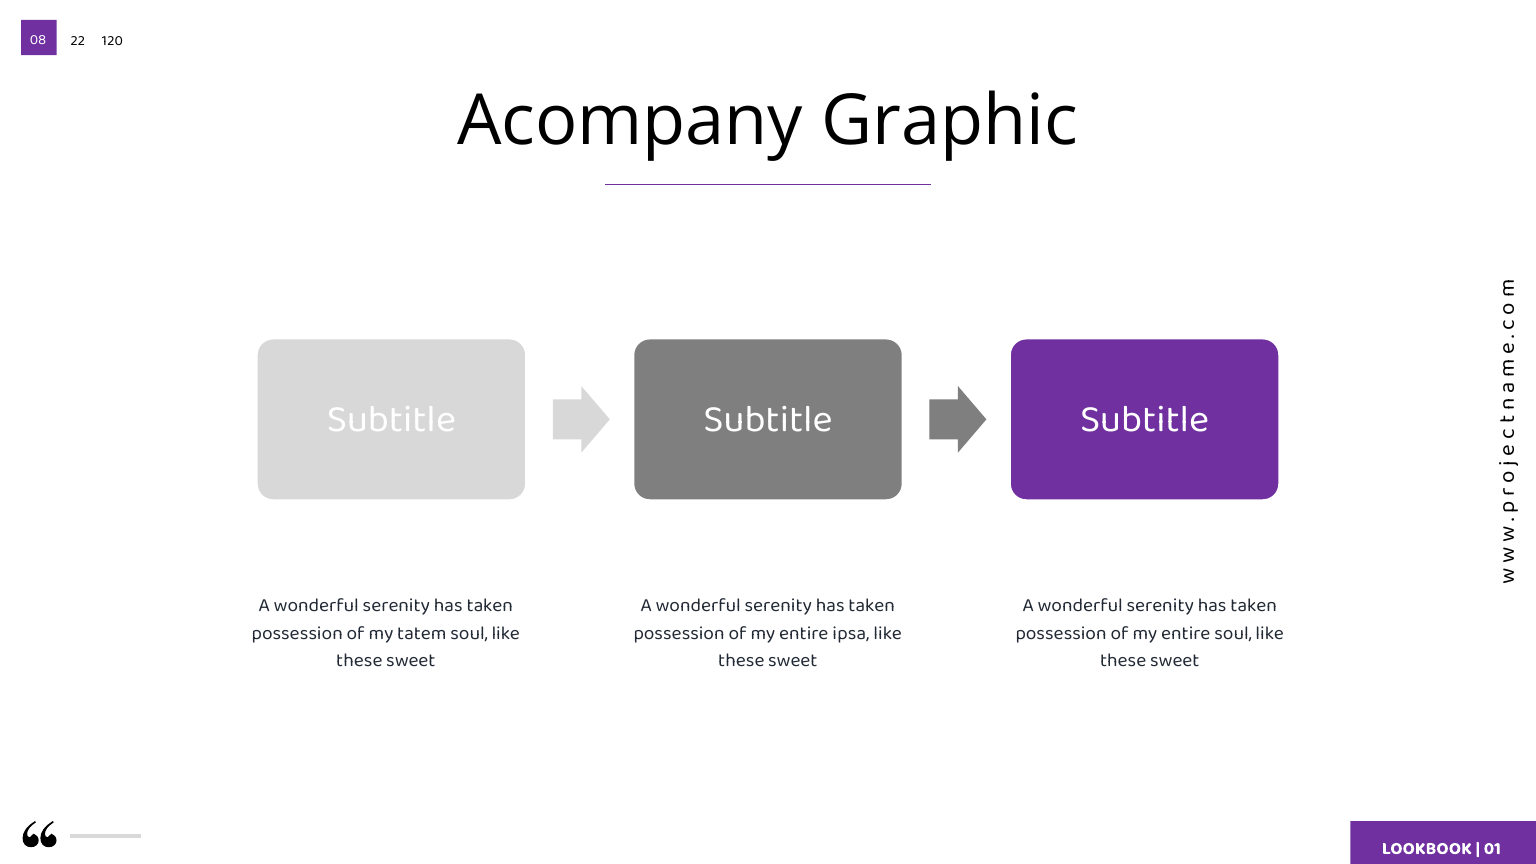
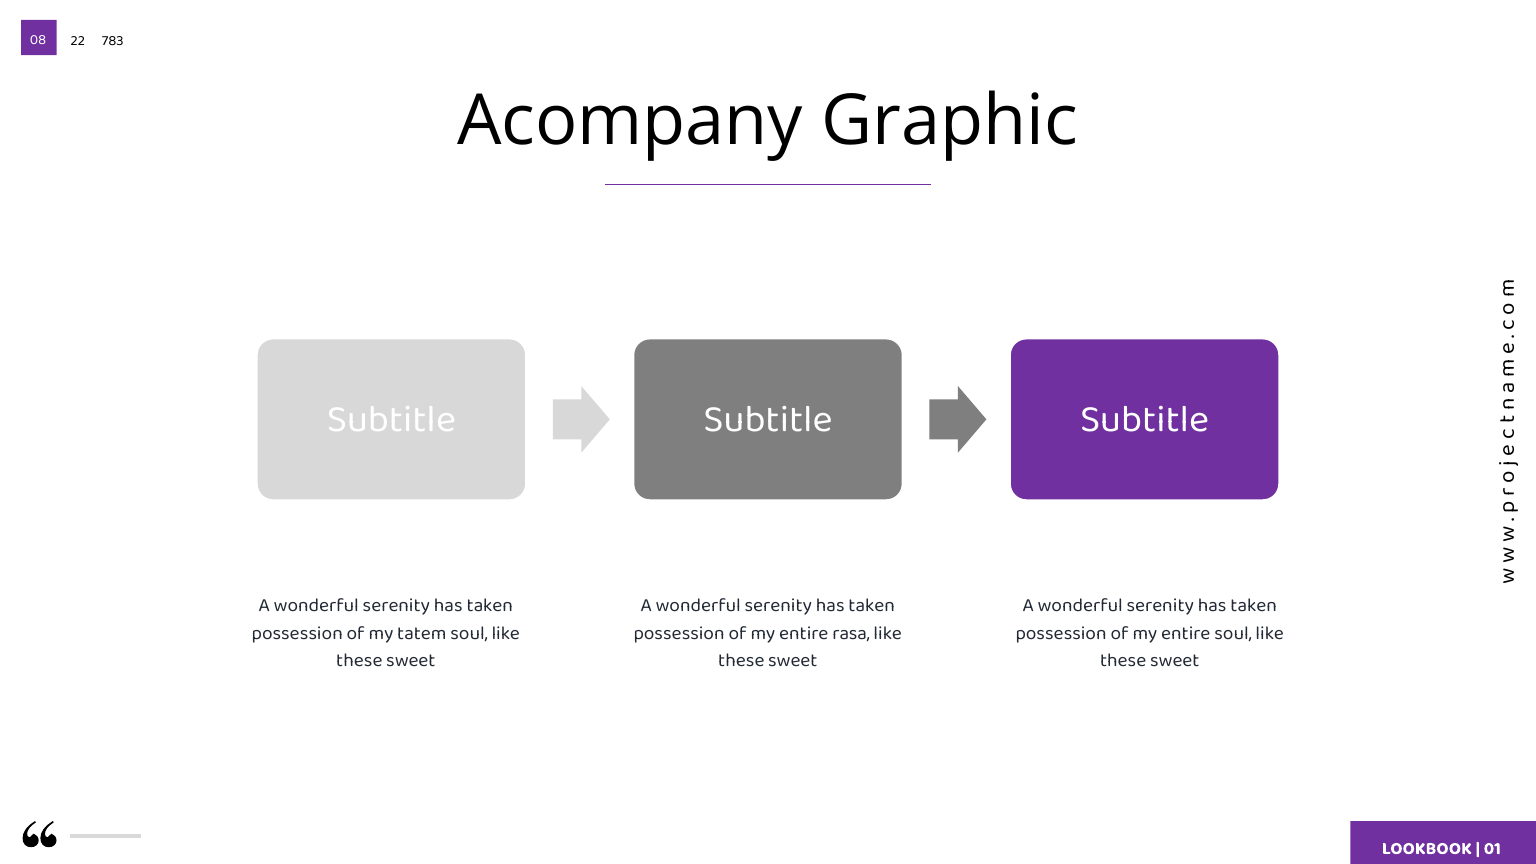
120: 120 -> 783
ipsa: ipsa -> rasa
